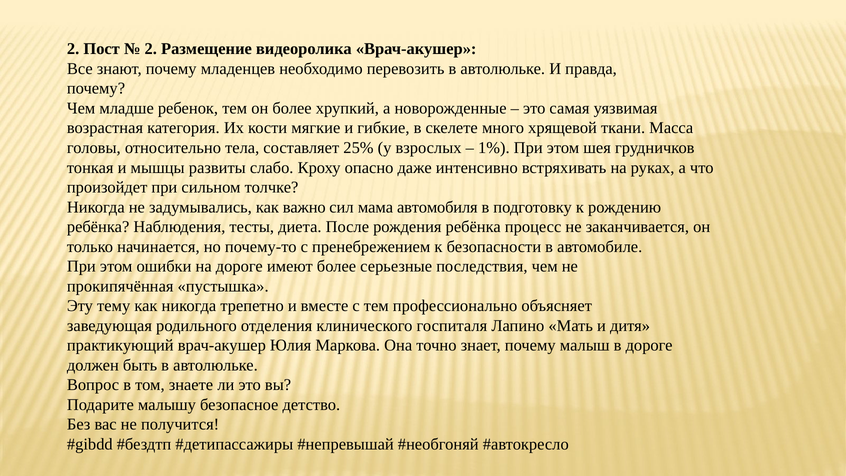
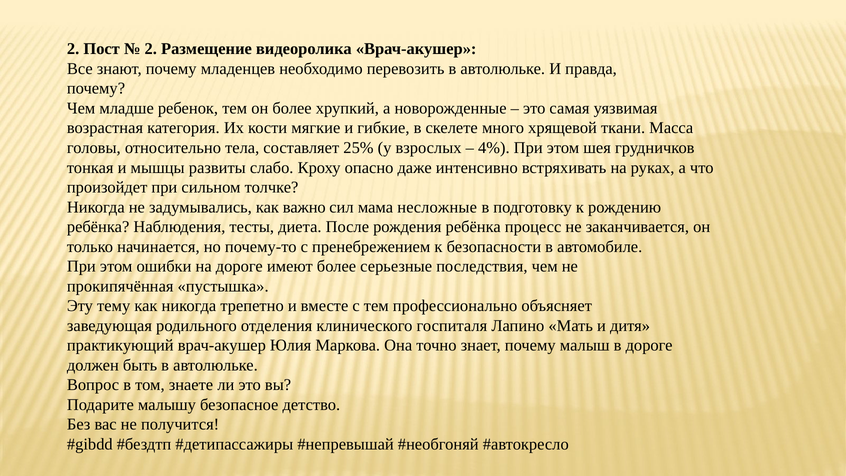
1%: 1% -> 4%
автомобиля: автомобиля -> несложные
